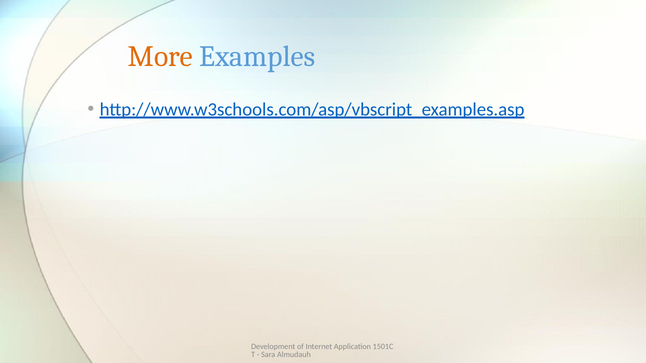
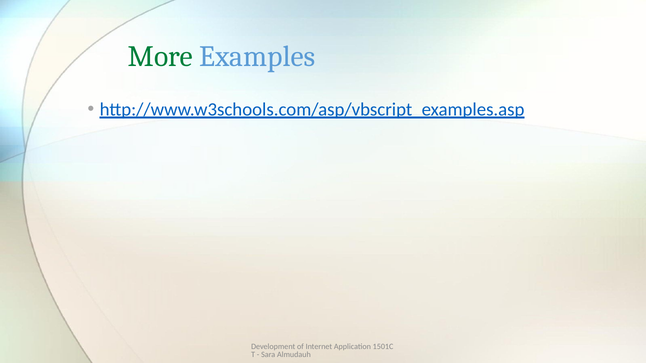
More colour: orange -> green
